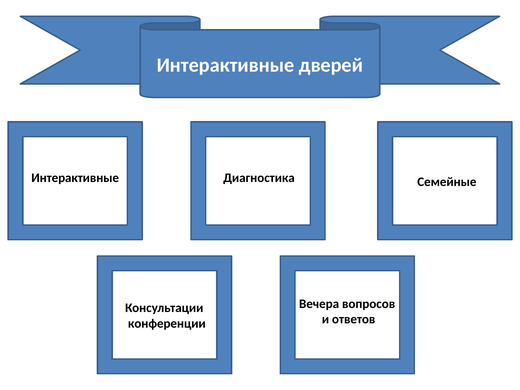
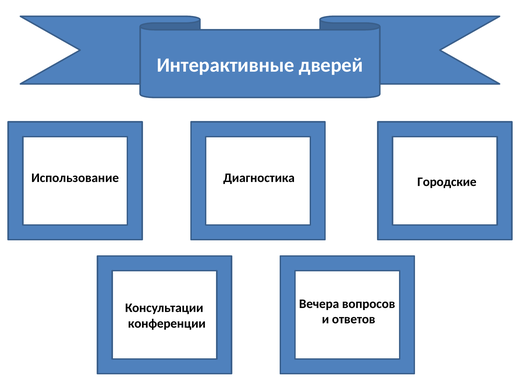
Интерактивные at (75, 178): Интерактивные -> Использование
Семейные: Семейные -> Городские
